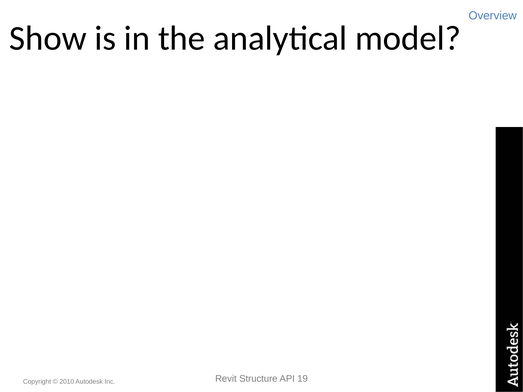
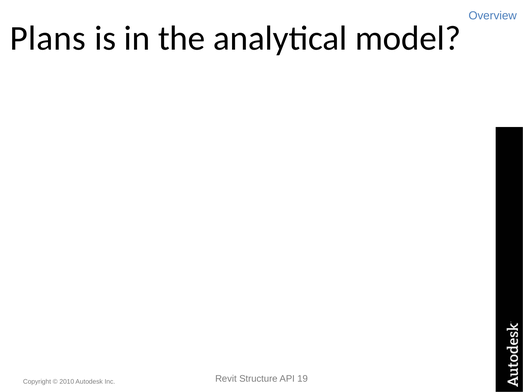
Show: Show -> Plans
